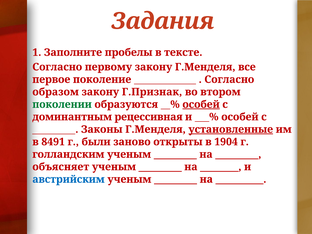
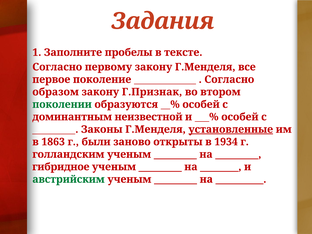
особей at (201, 104) underline: present -> none
рецессивная: рецессивная -> неизвестной
8491: 8491 -> 1863
1904: 1904 -> 1934
объясняет: объясняет -> гибридное
австрийским colour: blue -> green
